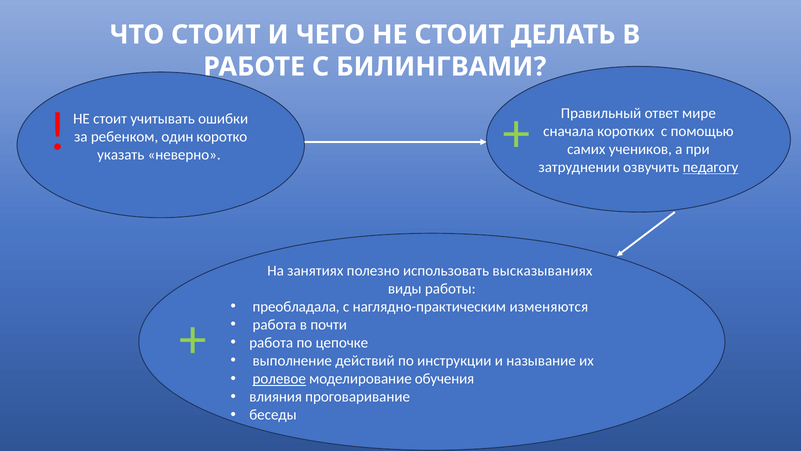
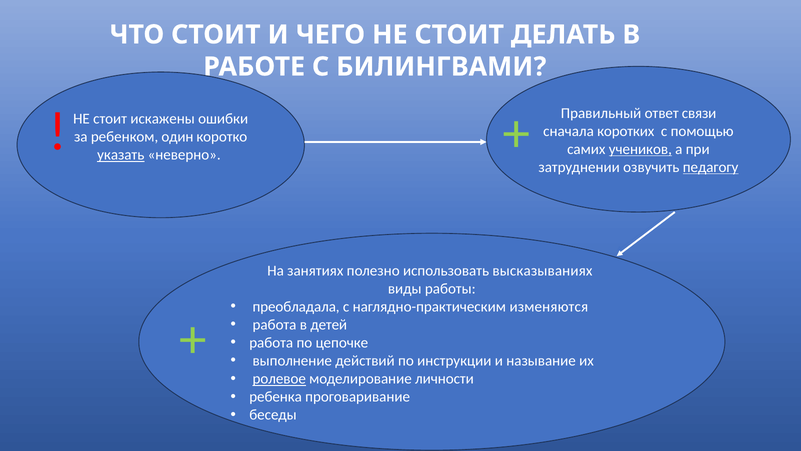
мире: мире -> связи
учитывать: учитывать -> искажены
учеников underline: none -> present
указать underline: none -> present
почти: почти -> детей
обучения: обучения -> личности
влияния: влияния -> ребенка
